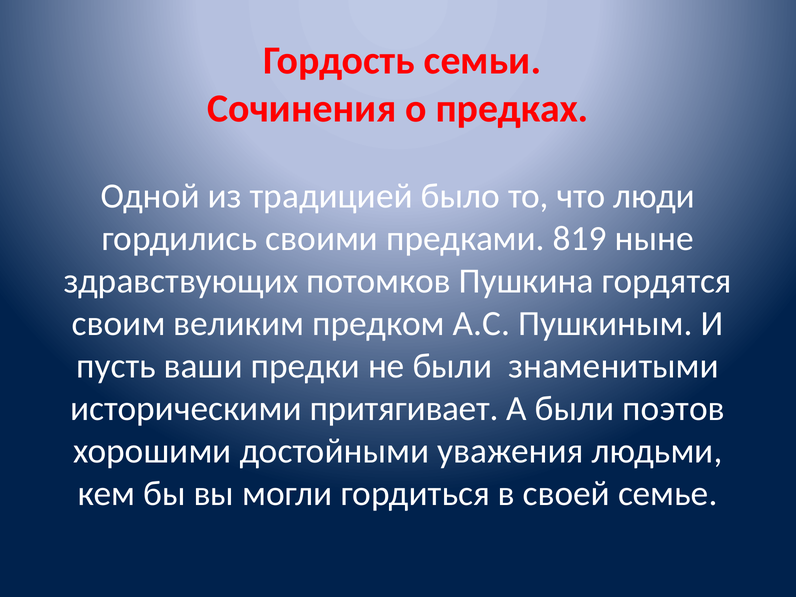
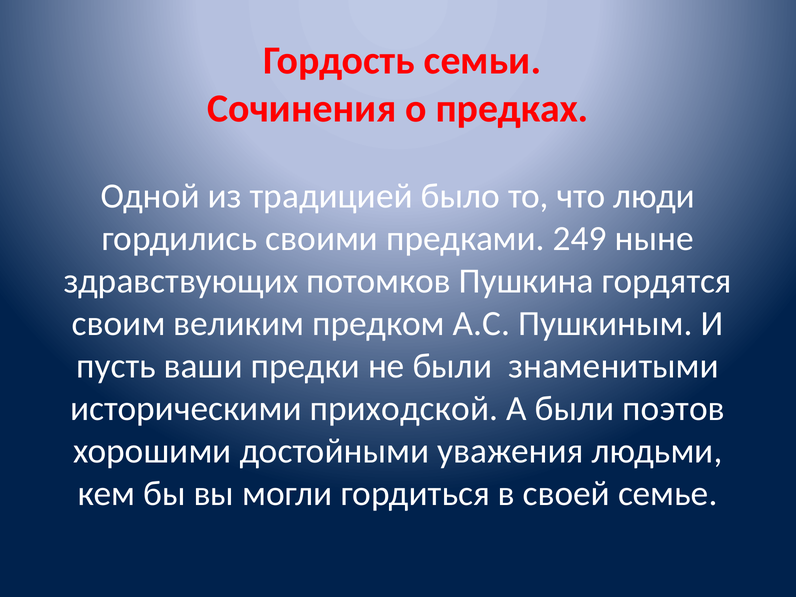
819: 819 -> 249
притягивает: притягивает -> приходской
